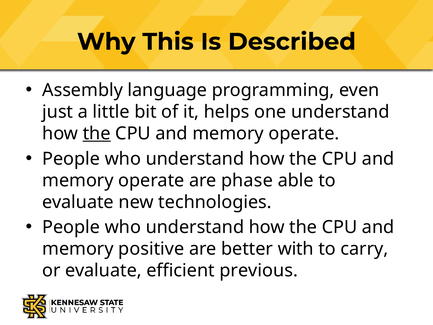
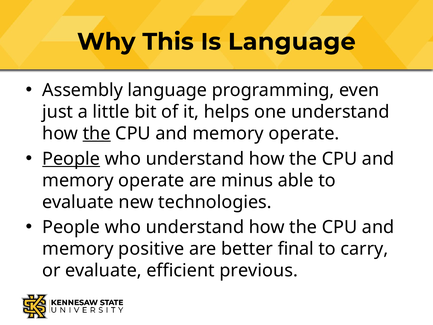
Is Described: Described -> Language
People at (71, 159) underline: none -> present
phase: phase -> minus
with: with -> final
